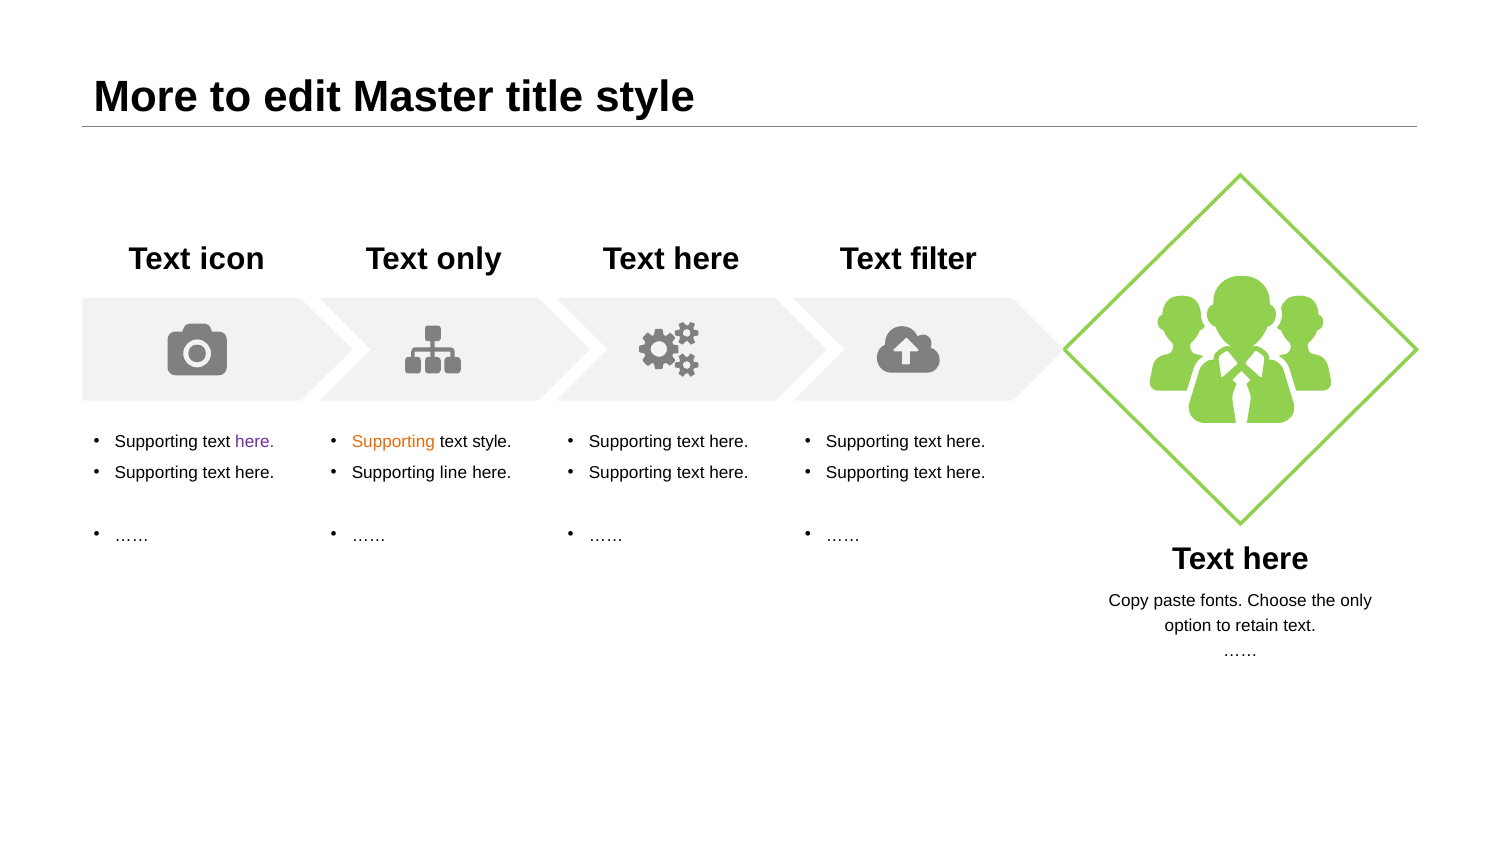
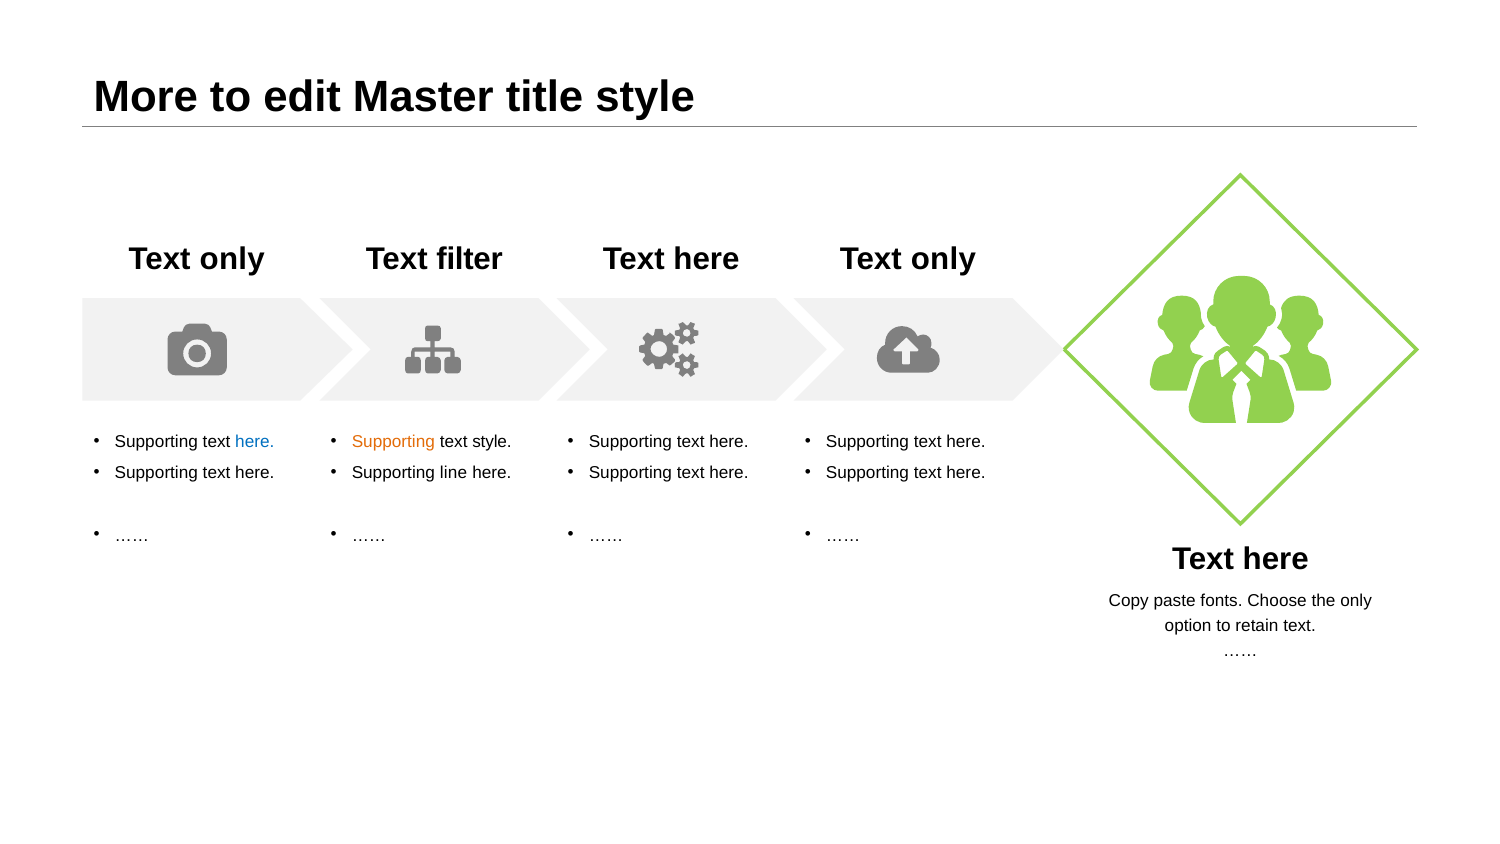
icon at (232, 259): icon -> only
Text only: only -> filter
filter at (944, 259): filter -> only
here at (255, 442) colour: purple -> blue
